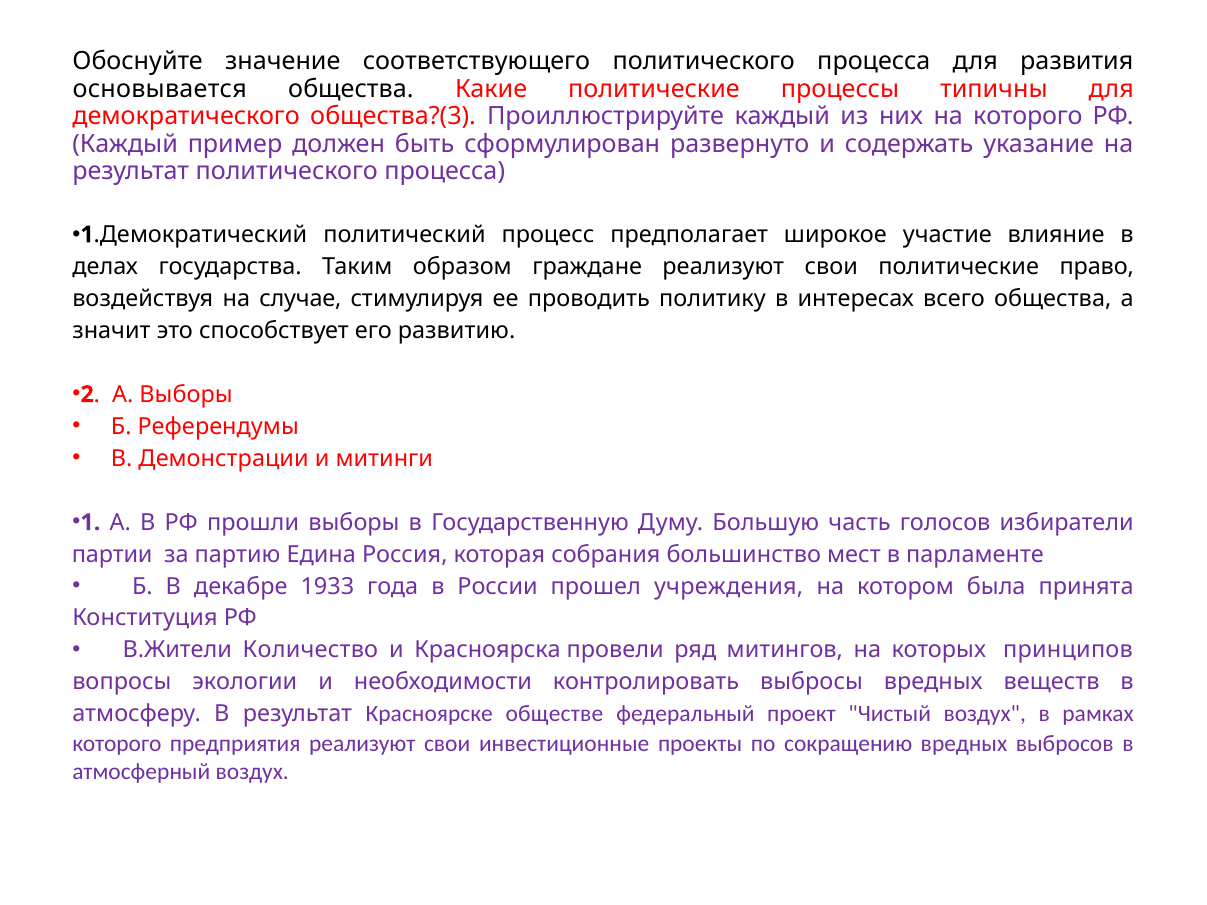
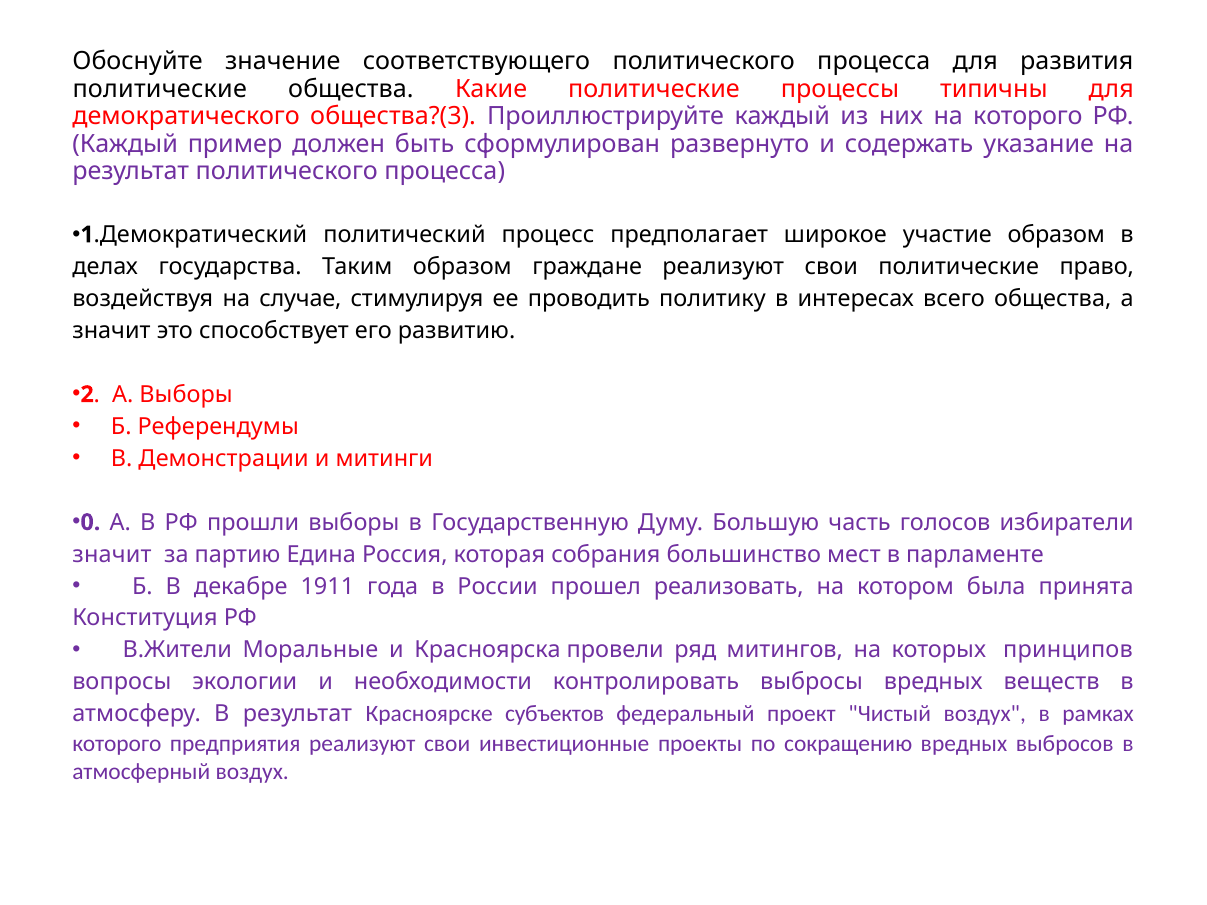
основывается at (160, 89): основывается -> политические
участие влияние: влияние -> образом
1: 1 -> 0
партии at (112, 554): партии -> значит
1933: 1933 -> 1911
учреждения: учреждения -> реализовать
Количество: Количество -> Моральные
обществе: обществе -> субъектов
